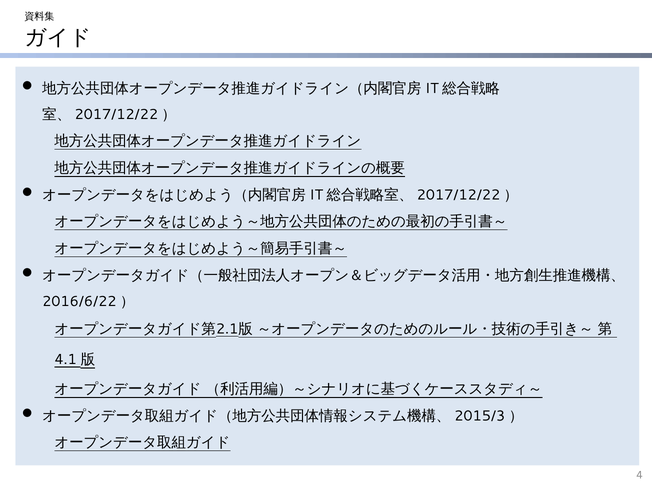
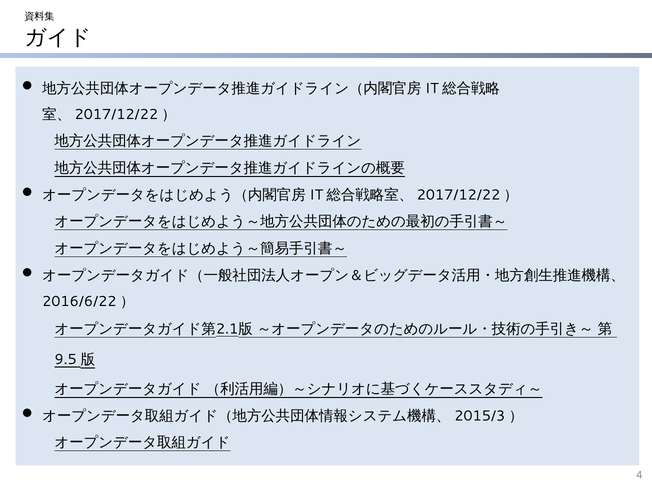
4.1: 4.1 -> 9.5
